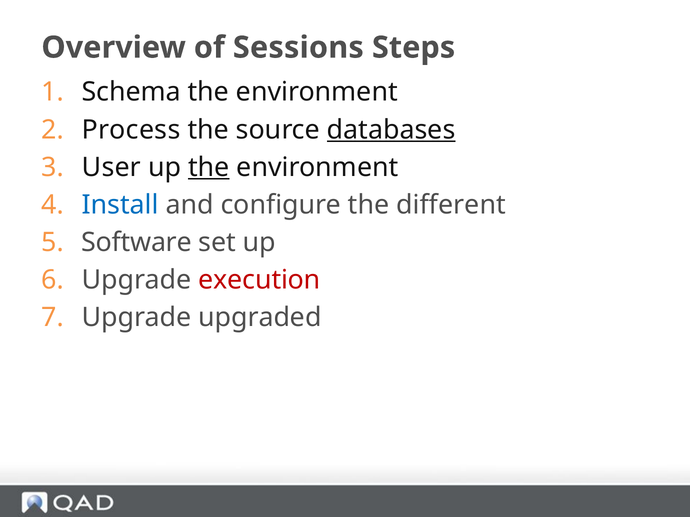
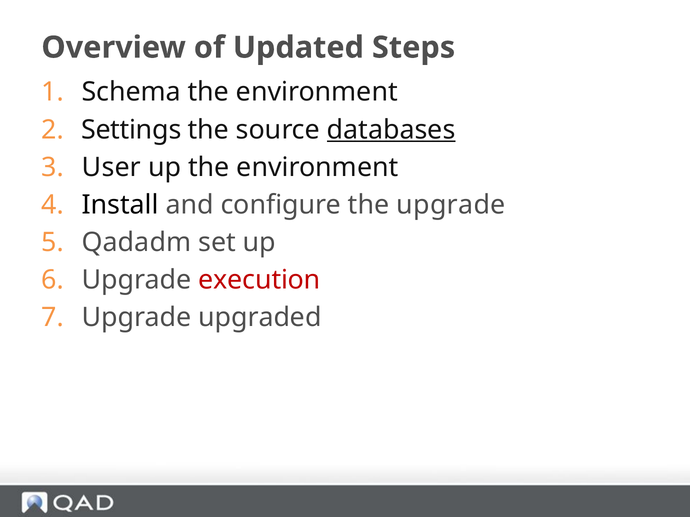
Sessions: Sessions -> Updated
Process: Process -> Settings
the at (209, 167) underline: present -> none
Install colour: blue -> black
the different: different -> upgrade
Software: Software -> Qadadm
